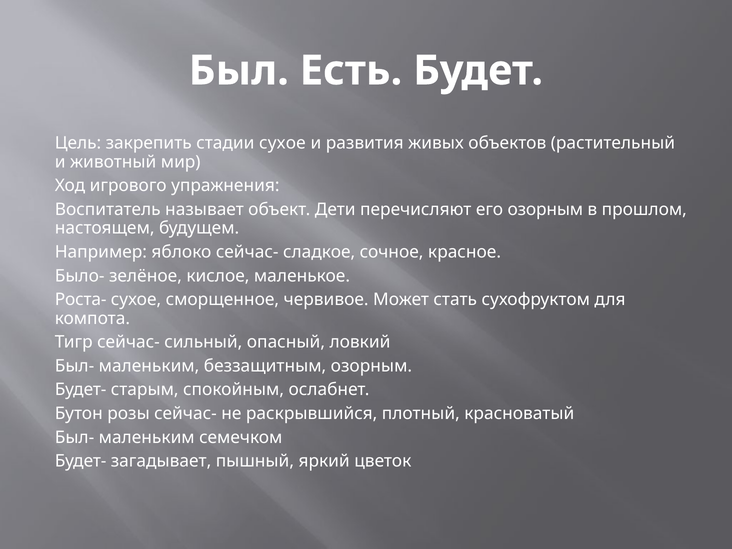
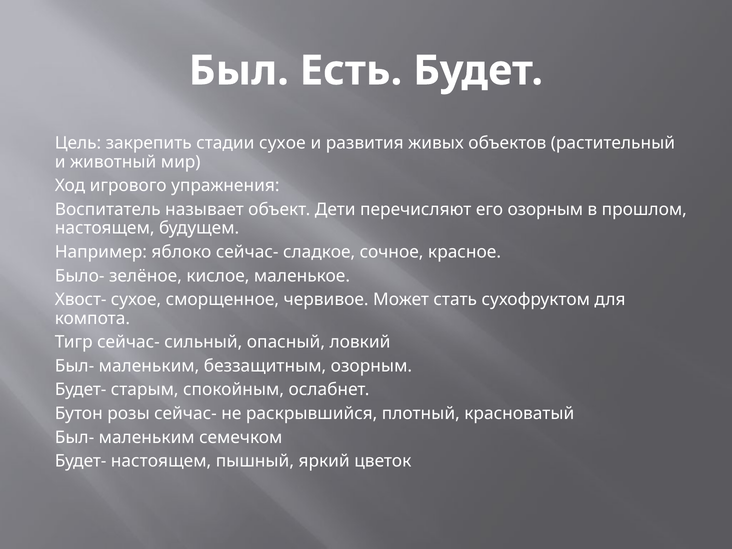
Роста-: Роста- -> Хвост-
Будет- загадывает: загадывает -> настоящем
